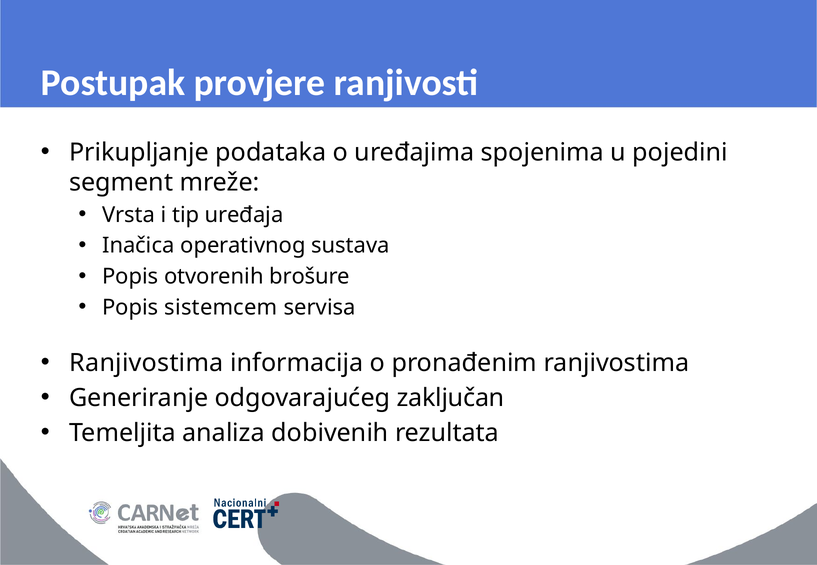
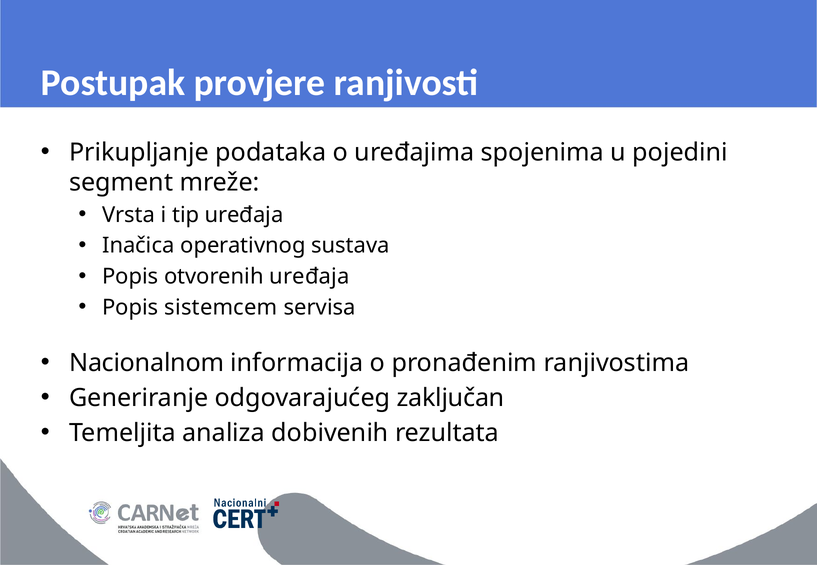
otvorenih brošure: brošure -> uređaja
Ranjivostima at (146, 363): Ranjivostima -> Nacionalnom
